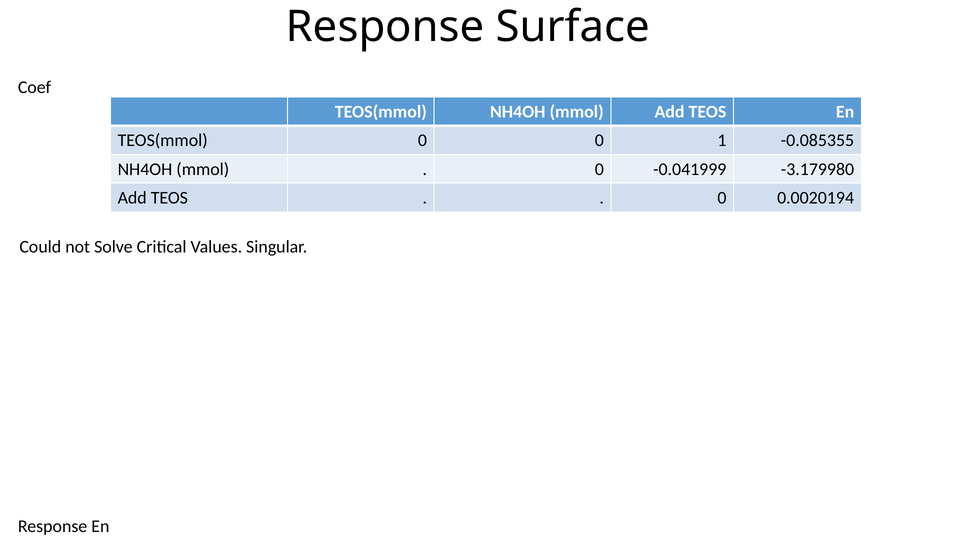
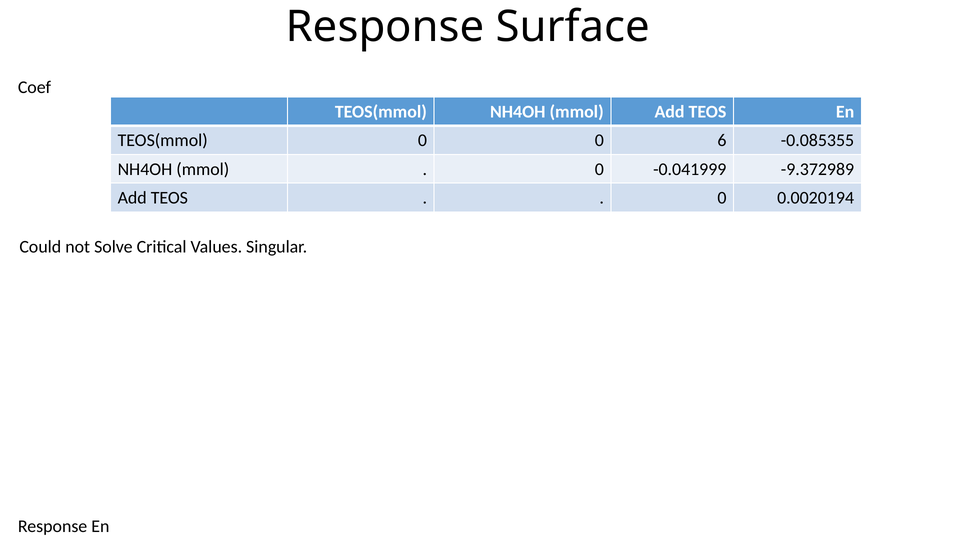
1: 1 -> 6
-3.179980: -3.179980 -> -9.372989
